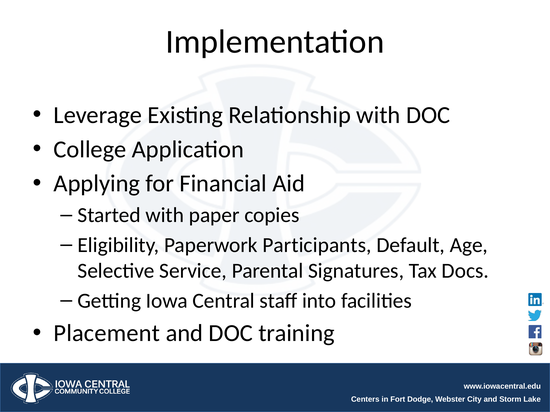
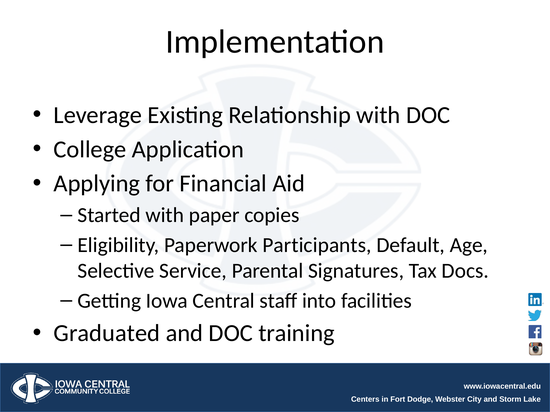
Placement: Placement -> Graduated
